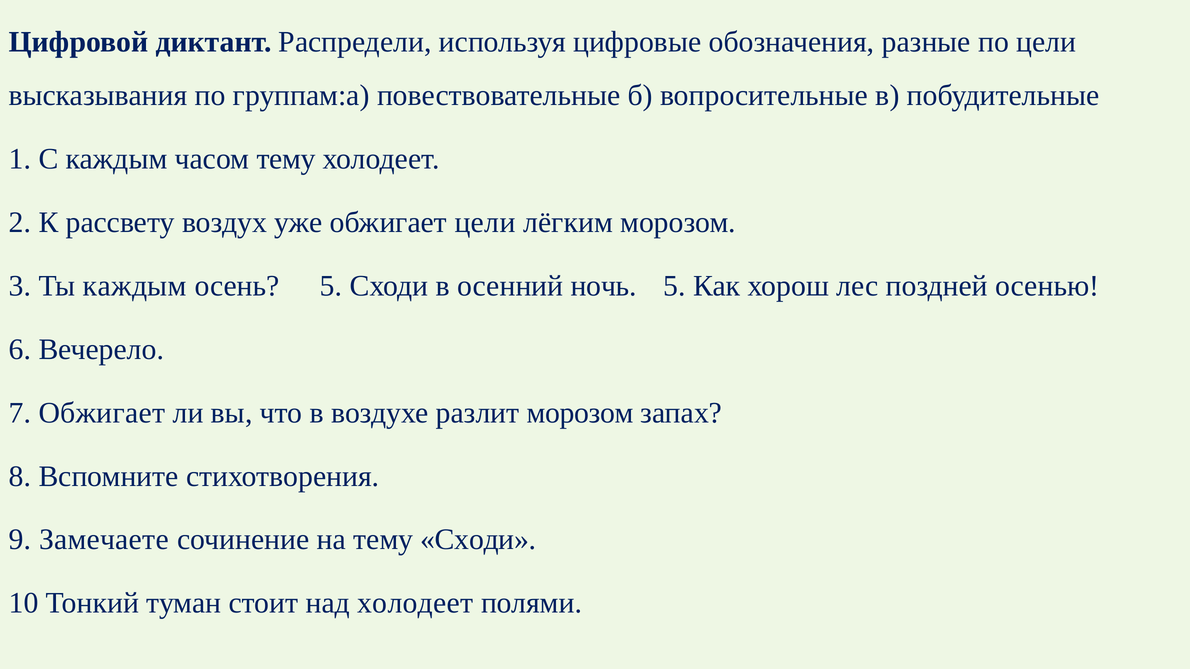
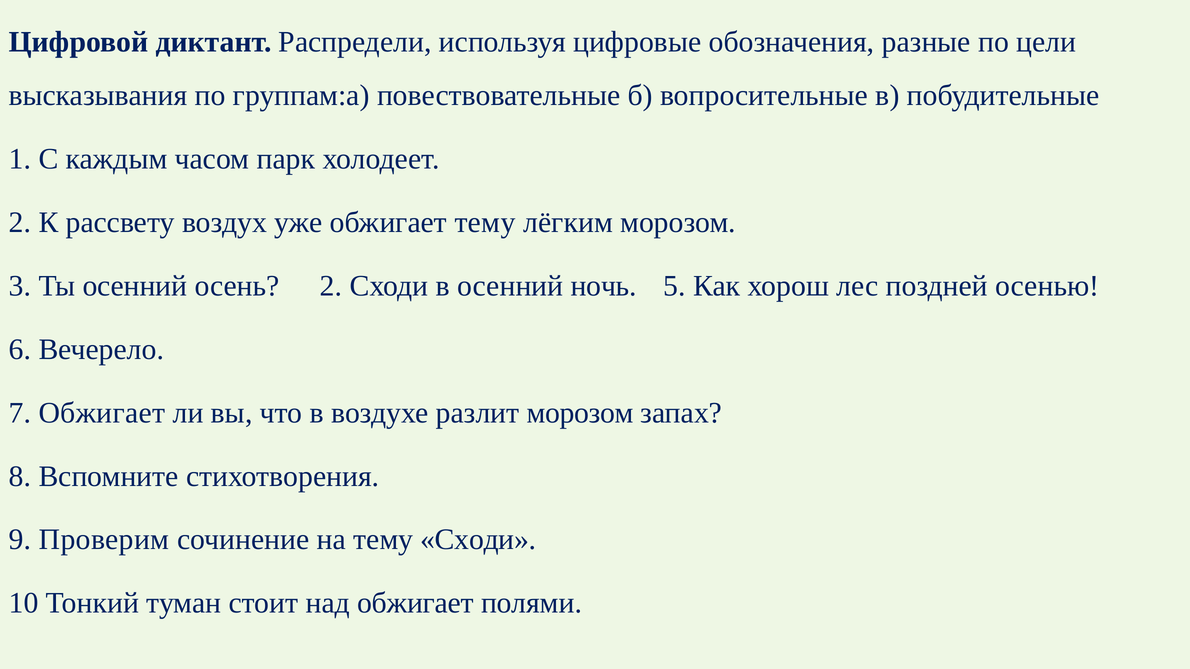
часом тему: тему -> парк
обжигает цели: цели -> тему
Ты каждым: каждым -> осенний
осень 5: 5 -> 2
Замечаете: Замечаете -> Проверим
над холодеет: холодеет -> обжигает
